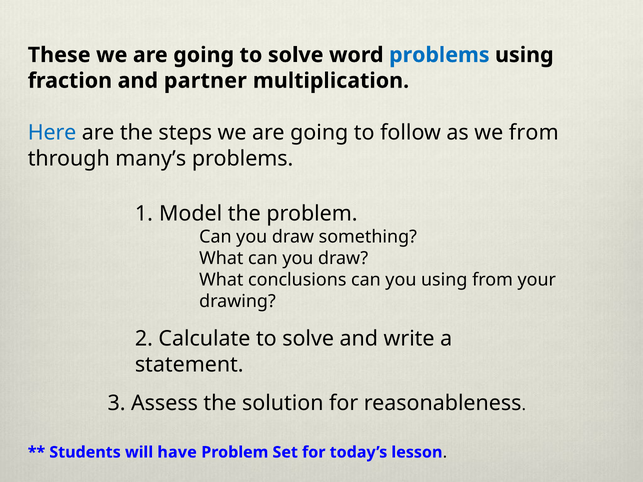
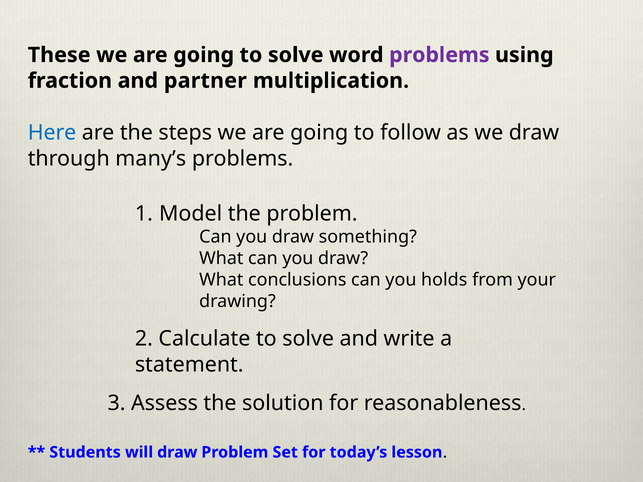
problems at (439, 55) colour: blue -> purple
we from: from -> draw
you using: using -> holds
will have: have -> draw
